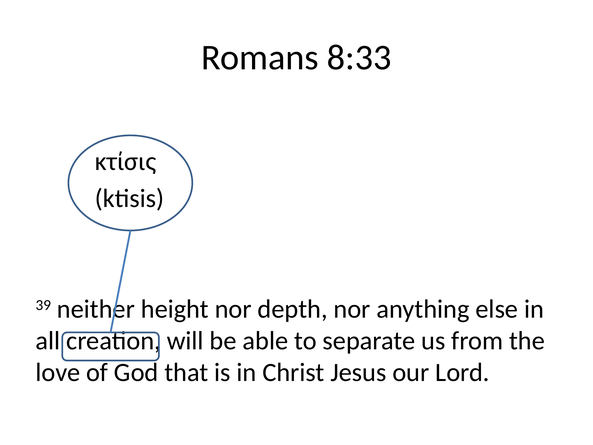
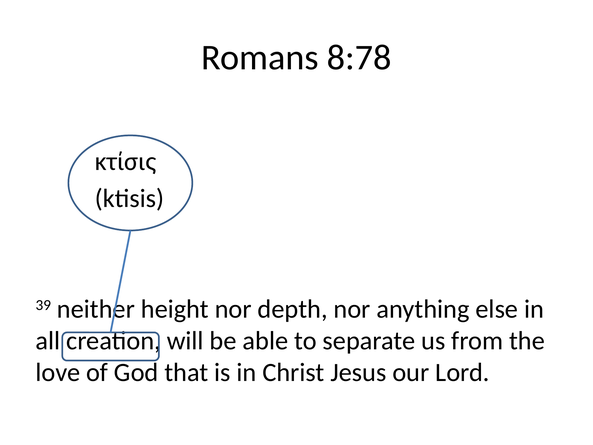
8:33: 8:33 -> 8:78
